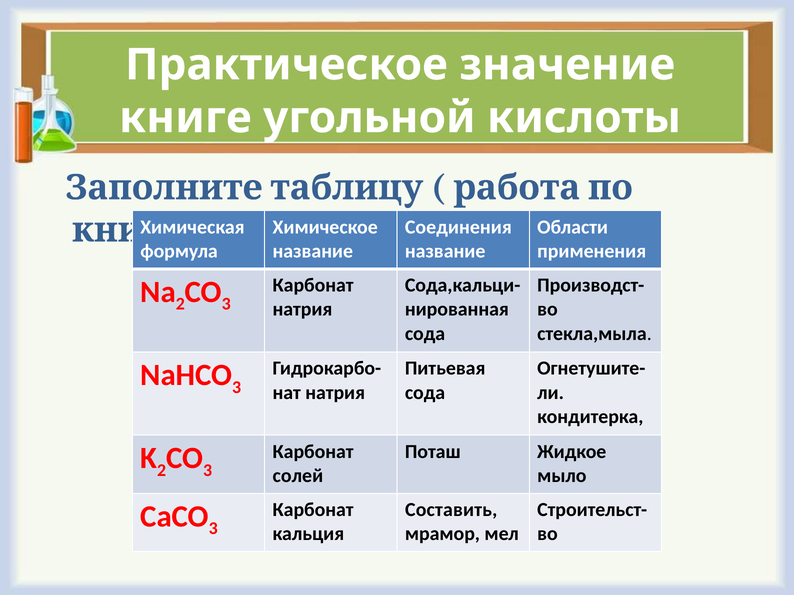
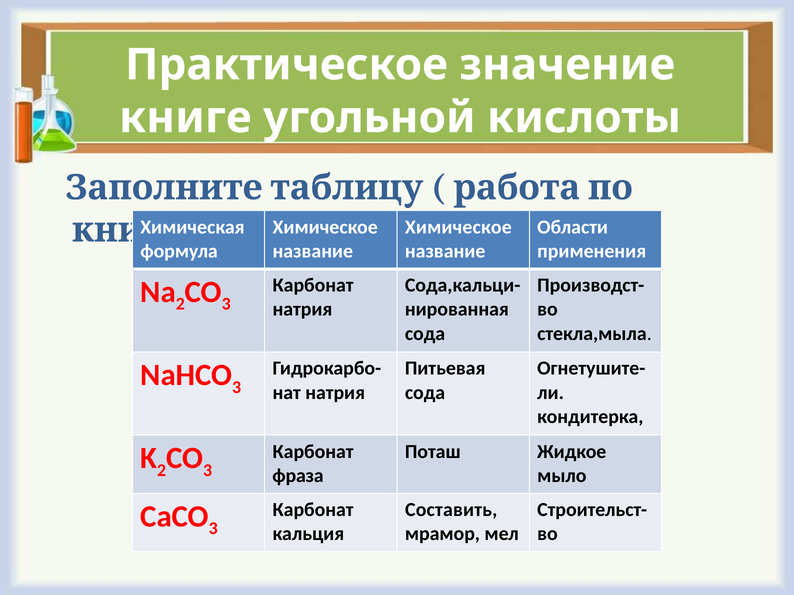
Соединения at (458, 227): Соединения -> Химическое
солей: солей -> фраза
